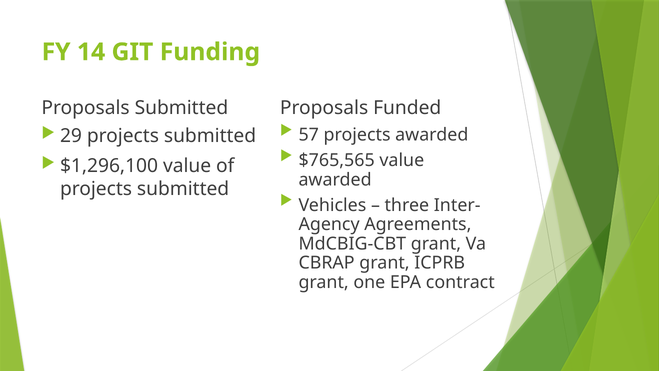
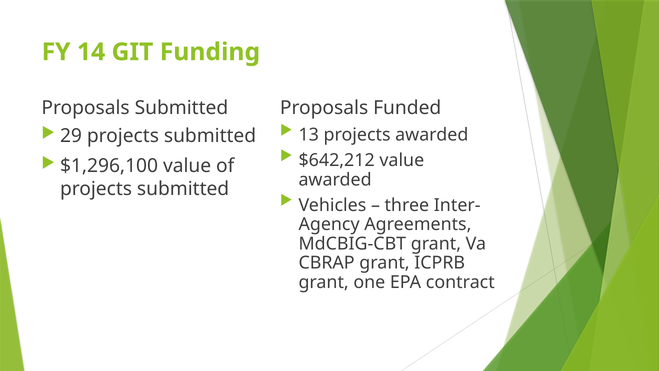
57: 57 -> 13
$765,565: $765,565 -> $642,212
